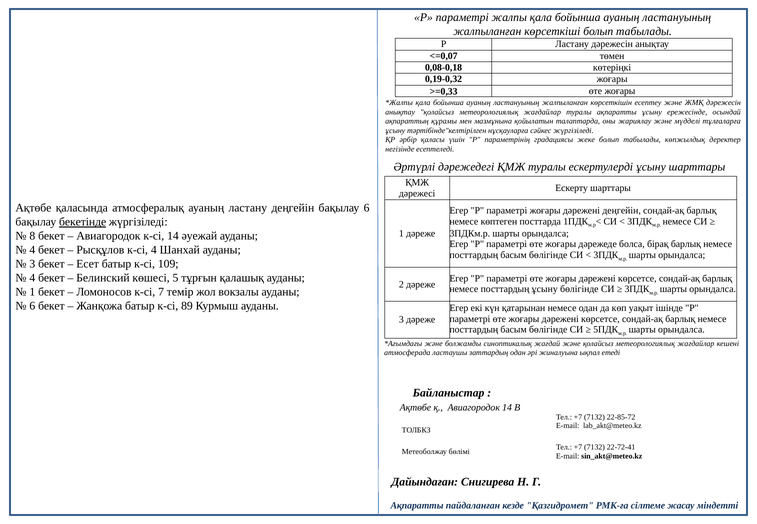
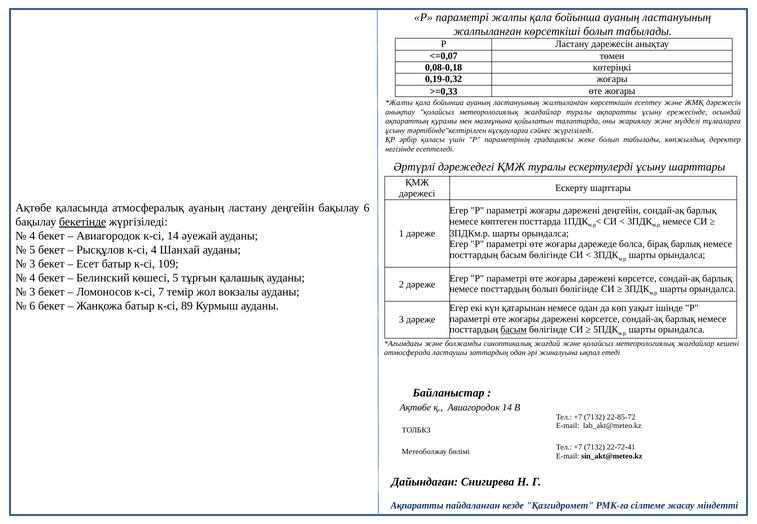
8 at (32, 236): 8 -> 4
4 at (32, 250): 4 -> 5
посттардың ұсыну: ұсыну -> болып
1 at (32, 292): 1 -> 3
басым at (514, 330) underline: none -> present
